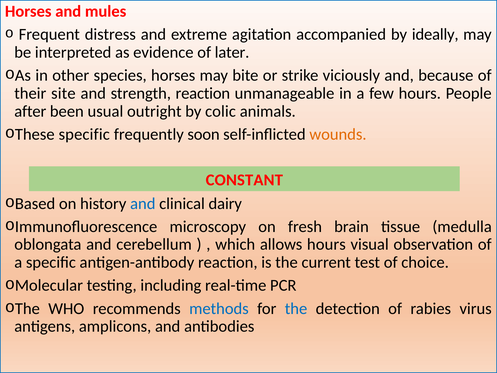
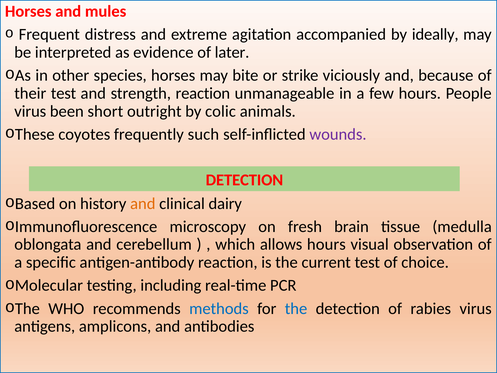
their site: site -> test
after at (30, 111): after -> virus
usual: usual -> short
These specific: specific -> coyotes
soon: soon -> such
wounds colour: orange -> purple
CONSTANT at (244, 180): CONSTANT -> DETECTION
and at (143, 203) colour: blue -> orange
